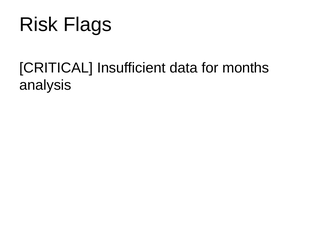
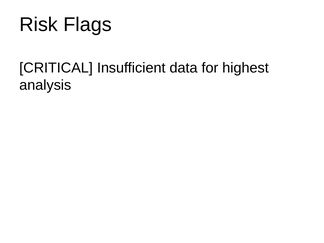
months: months -> highest
